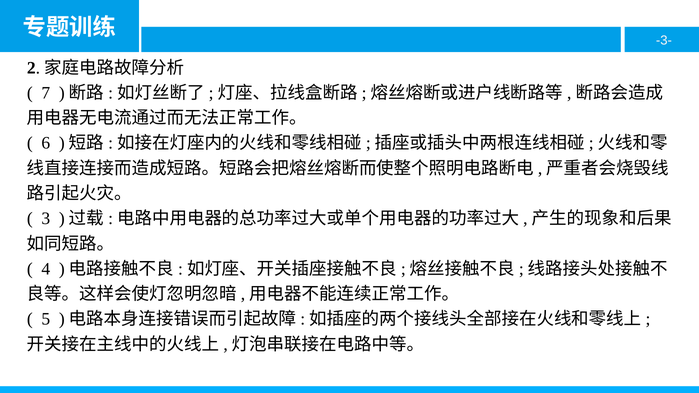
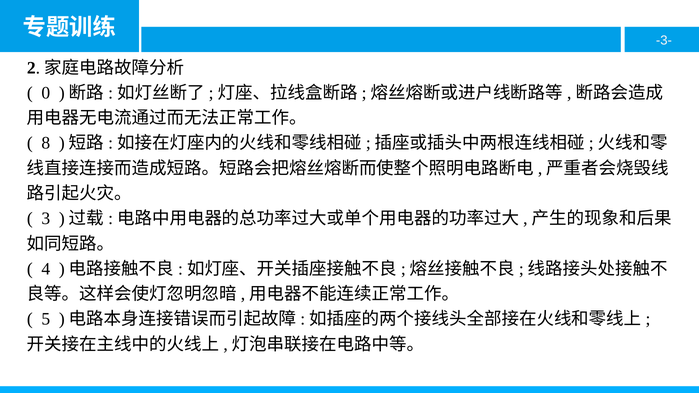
7: 7 -> 0
6: 6 -> 8
